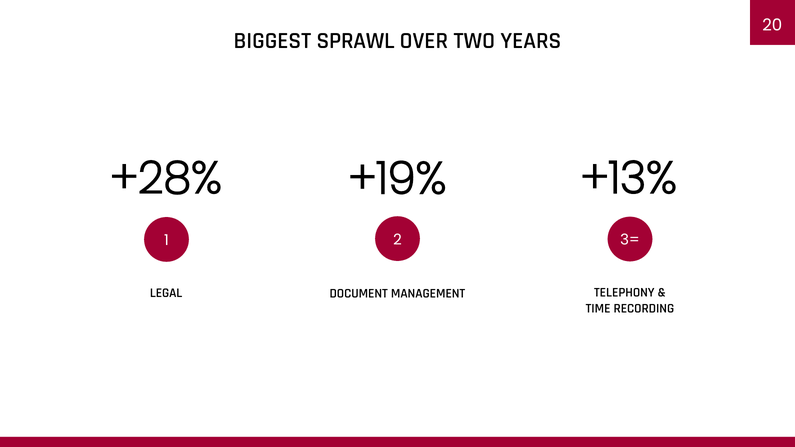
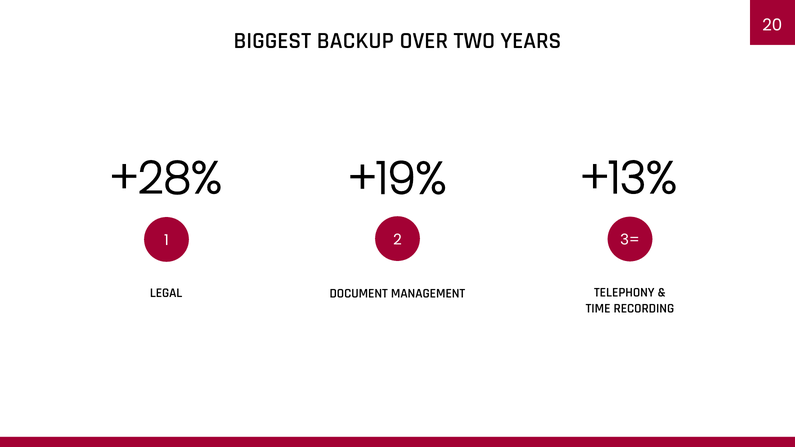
SPRAWL: SPRAWL -> BACKUP
